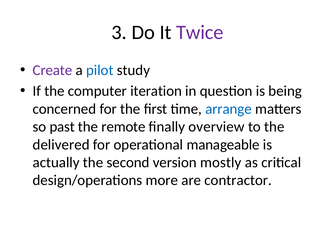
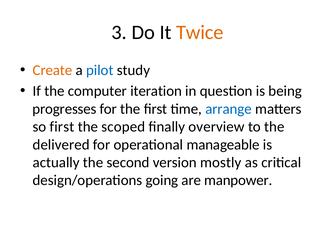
Twice colour: purple -> orange
Create colour: purple -> orange
concerned: concerned -> progresses
so past: past -> first
remote: remote -> scoped
more: more -> going
contractor: contractor -> manpower
